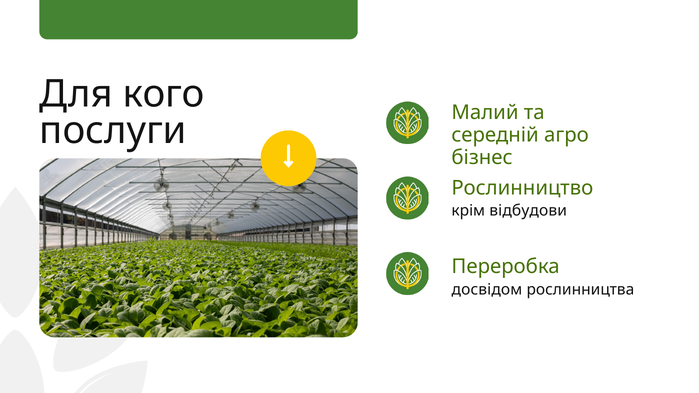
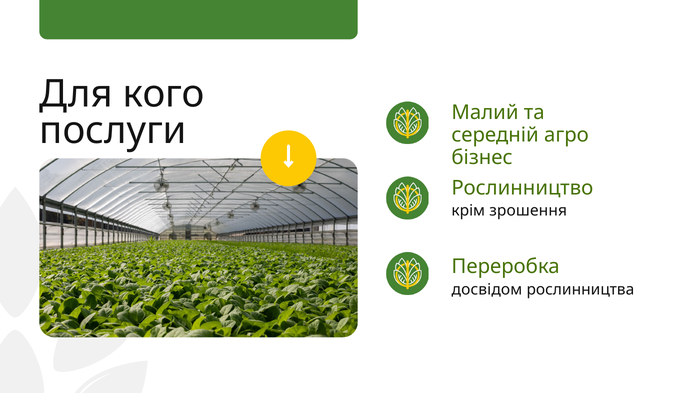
відбудови: відбудови -> зрошення
